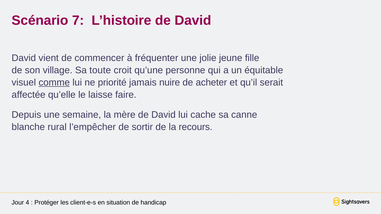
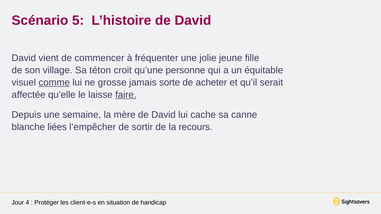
7: 7 -> 5
toute: toute -> téton
priorité: priorité -> grosse
nuire: nuire -> sorte
faire underline: none -> present
rural: rural -> liées
